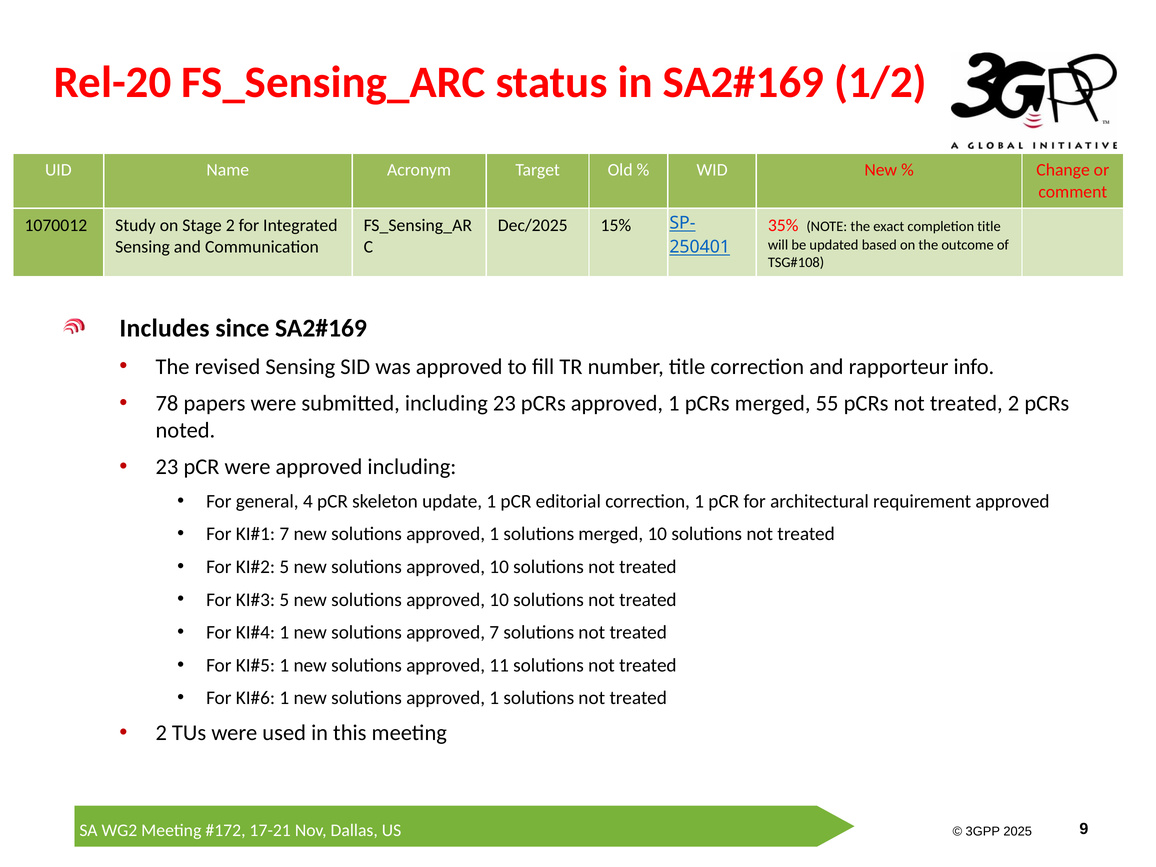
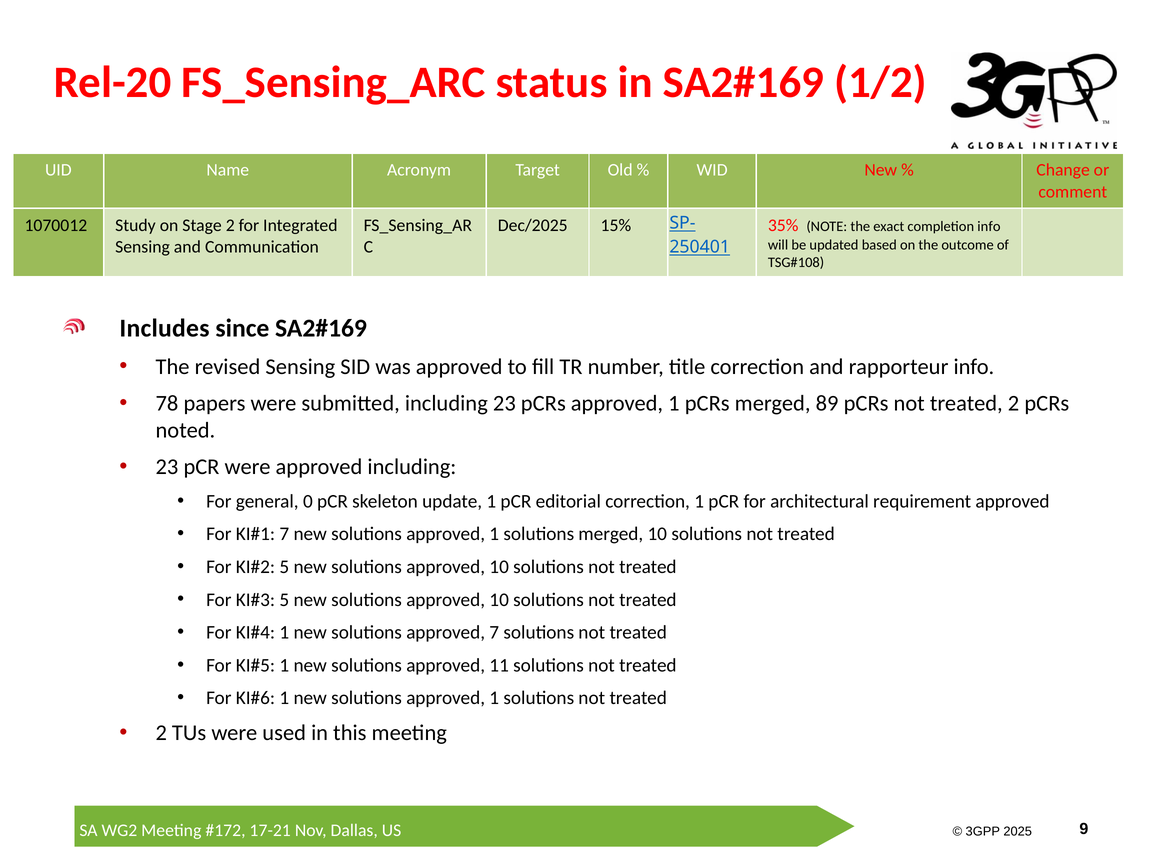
completion title: title -> info
55: 55 -> 89
4: 4 -> 0
